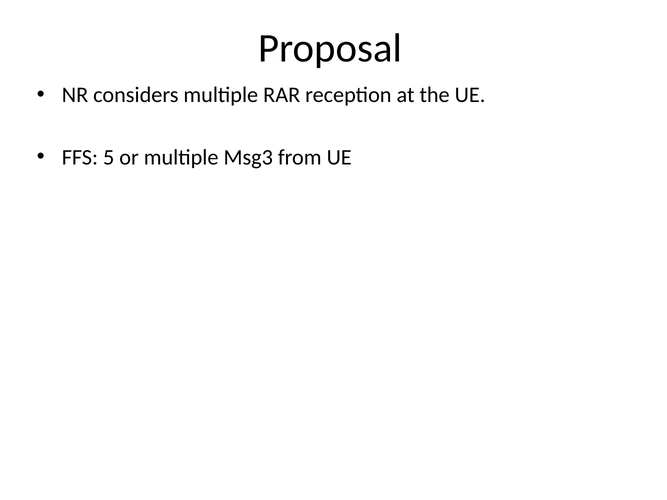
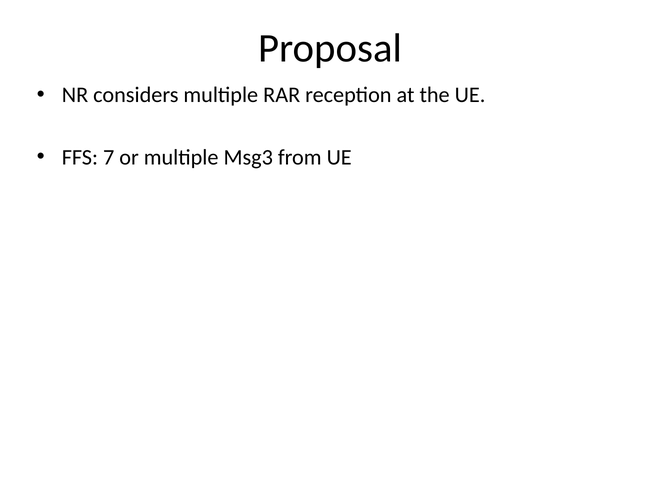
5: 5 -> 7
